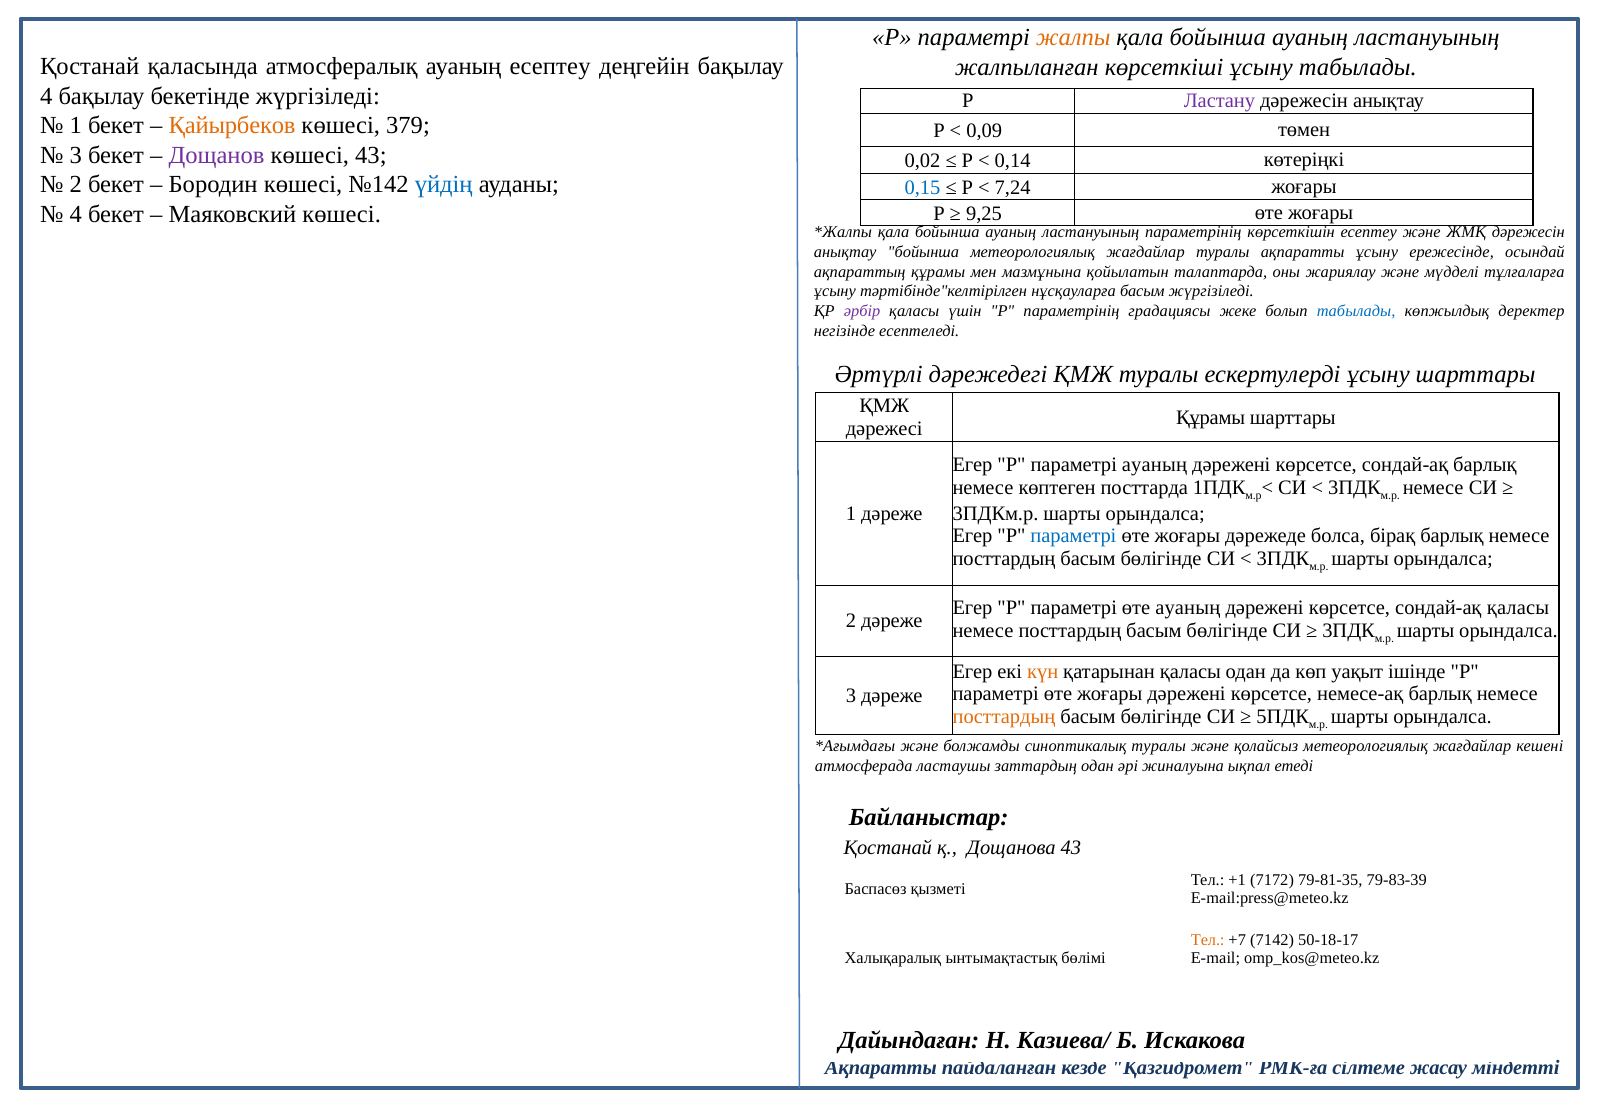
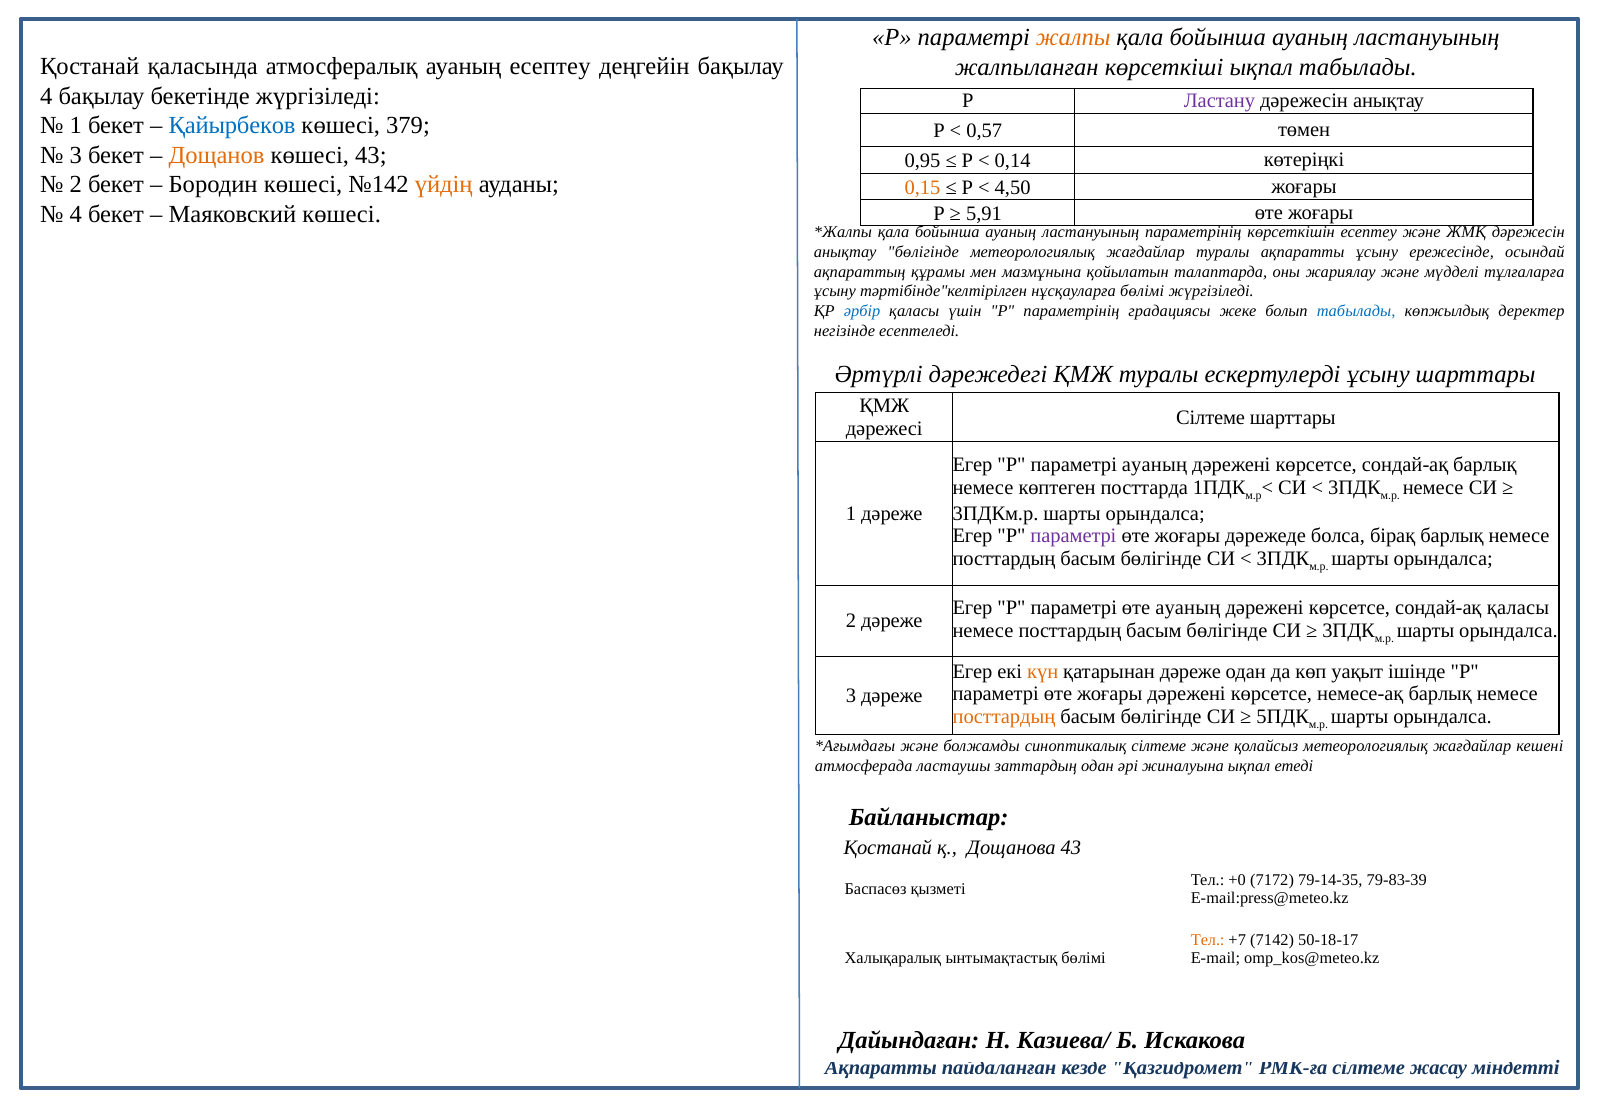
көрсеткіші ұсыну: ұсыну -> ықпал
Қайырбеков colour: orange -> blue
0,09: 0,09 -> 0,57
Дощанов colour: purple -> orange
0,02: 0,02 -> 0,95
үйдің colour: blue -> orange
0,15 colour: blue -> orange
7,24: 7,24 -> 4,50
9,25: 9,25 -> 5,91
анықтау бойынша: бойынша -> бөлігінде
нұсқауларға басым: басым -> бөлімі
әрбір colour: purple -> blue
Құрамы at (1211, 417): Құрамы -> Сілтеме
параметрі at (1073, 536) colour: blue -> purple
қатарынан қаласы: қаласы -> дәреже
синоптикалық туралы: туралы -> сілтеме
+1: +1 -> +0
79-81-35: 79-81-35 -> 79-14-35
